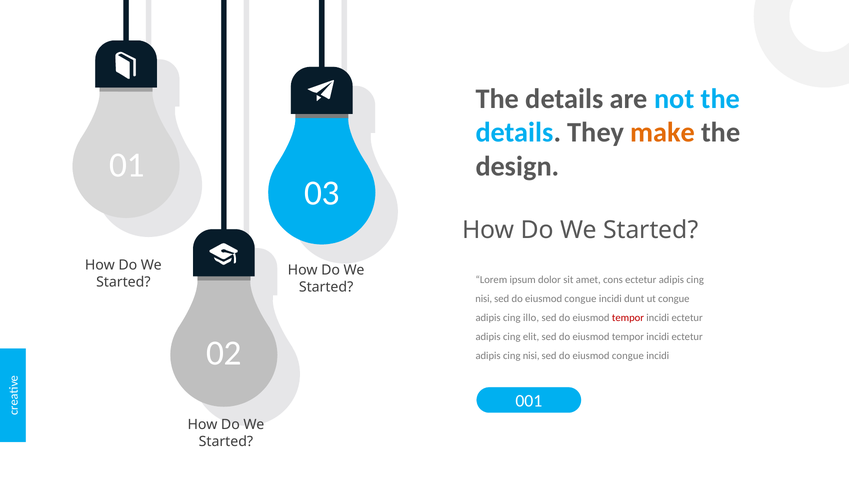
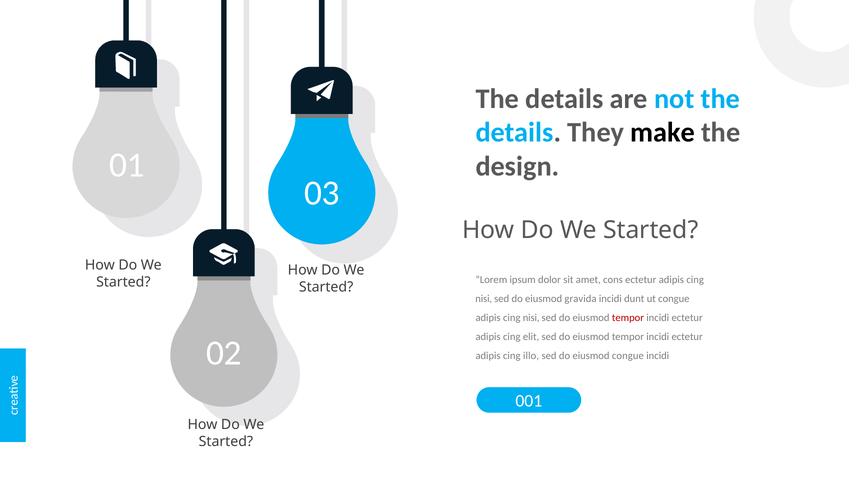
make colour: orange -> black
congue at (580, 299): congue -> gravida
illo at (531, 318): illo -> nisi
nisi at (531, 356): nisi -> illo
